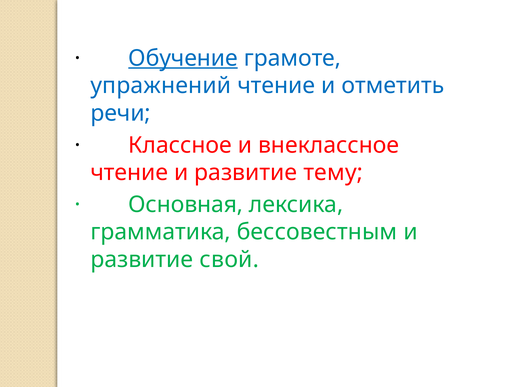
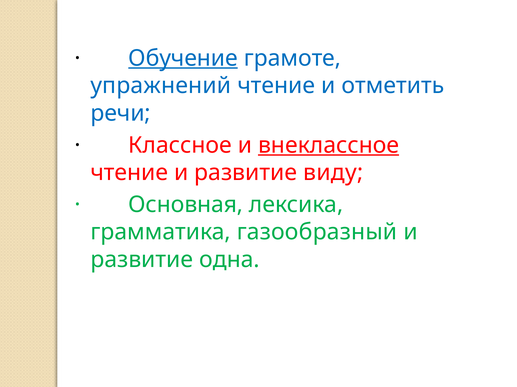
внеклассное underline: none -> present
тему: тему -> виду
бессовестным: бессовестным -> газообразный
свой: свой -> одна
